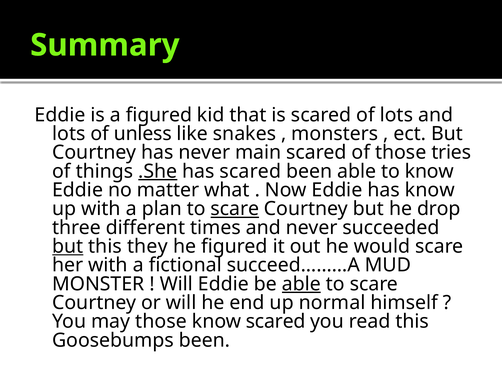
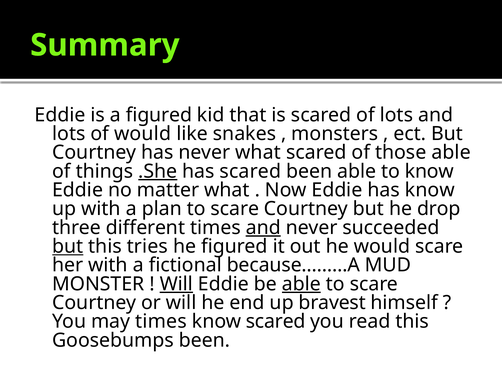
of unless: unless -> would
never main: main -> what
those tries: tries -> able
scare at (235, 209) underline: present -> none
and at (263, 227) underline: none -> present
they: they -> tries
succeed………A: succeed………A -> because………A
Will at (176, 284) underline: none -> present
normal: normal -> bravest
may those: those -> times
